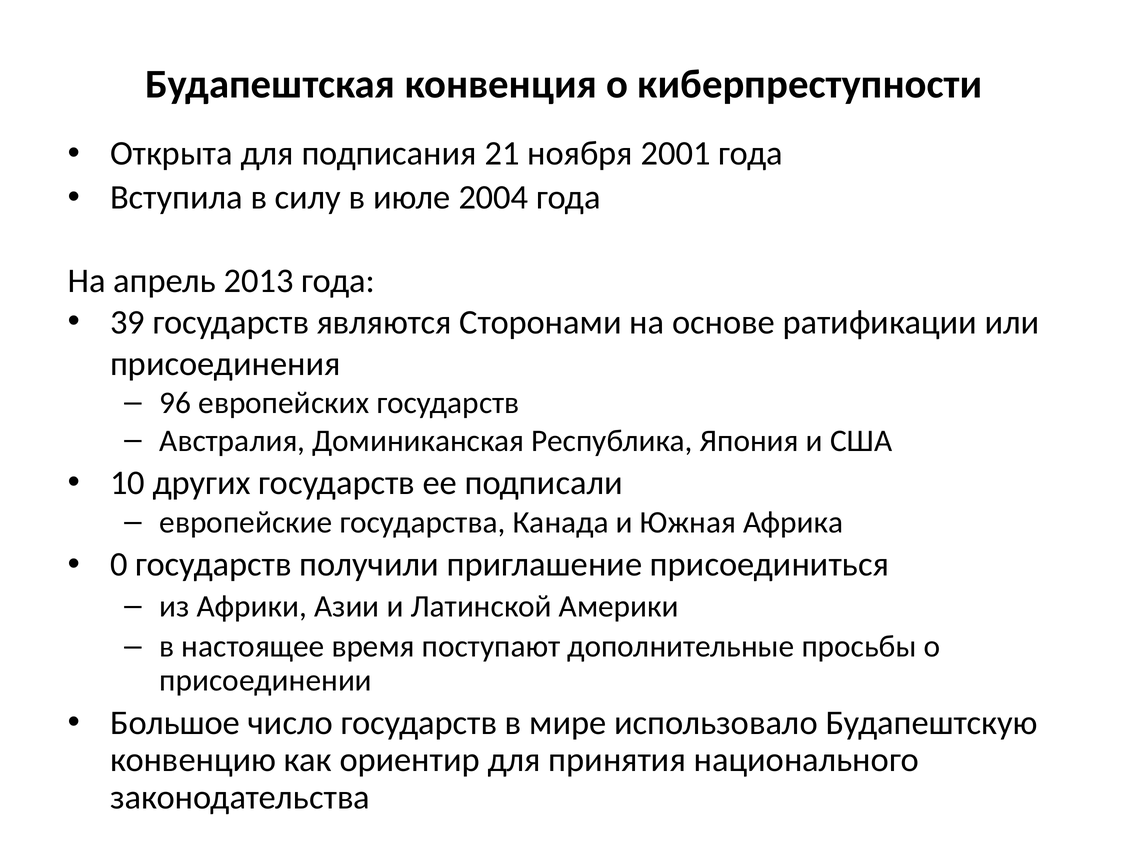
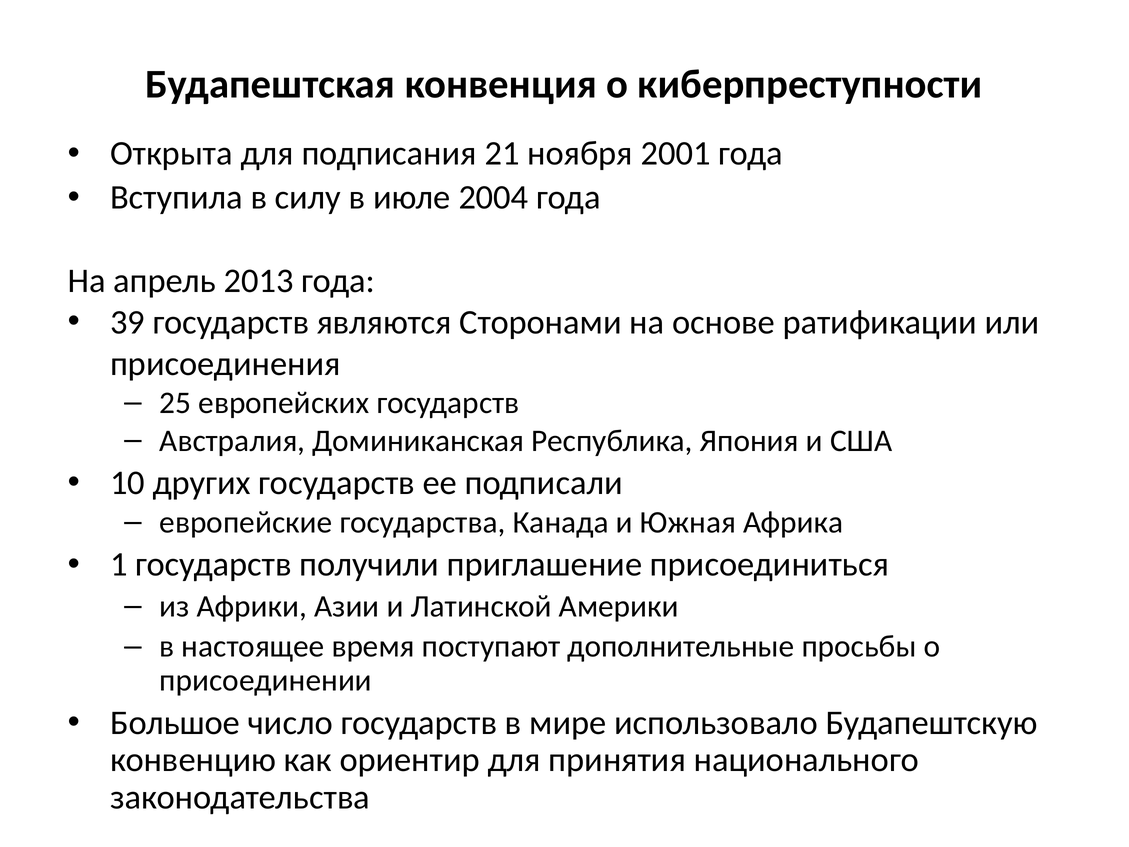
96: 96 -> 25
0: 0 -> 1
